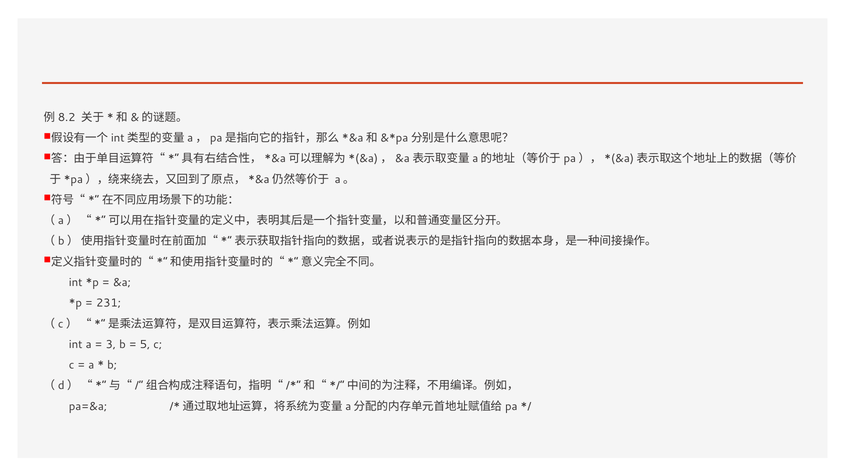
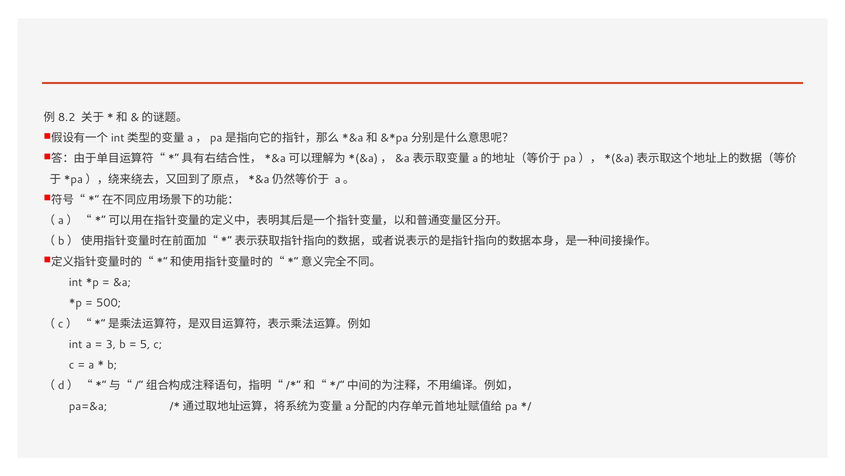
231: 231 -> 500
